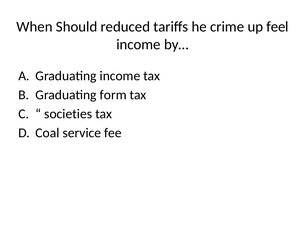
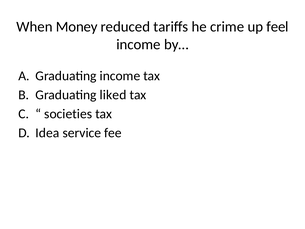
Should: Should -> Money
form: form -> liked
Coal: Coal -> Idea
